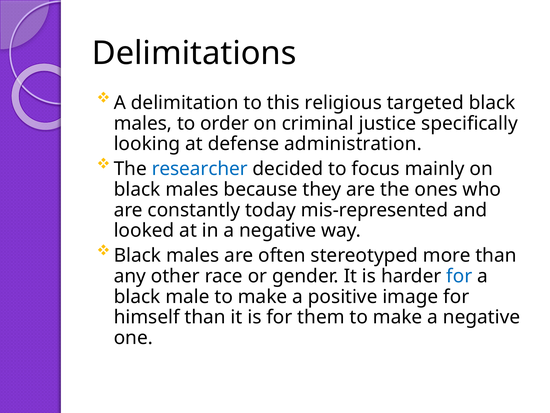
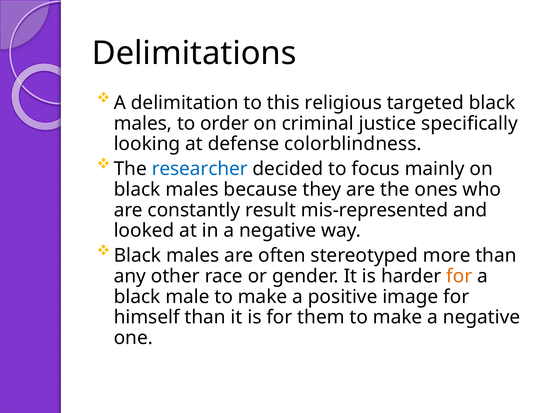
administration: administration -> colorblindness
today: today -> result
for at (459, 276) colour: blue -> orange
